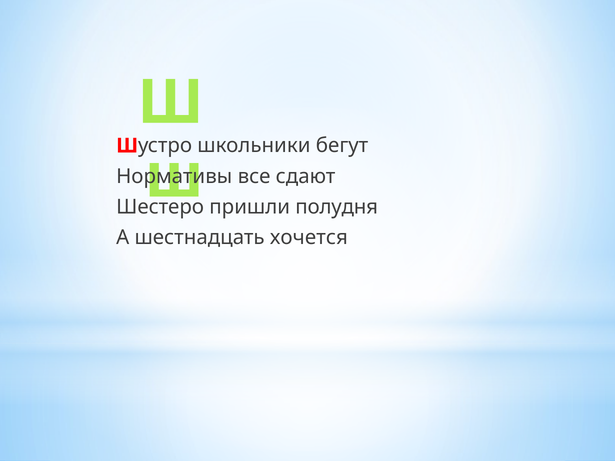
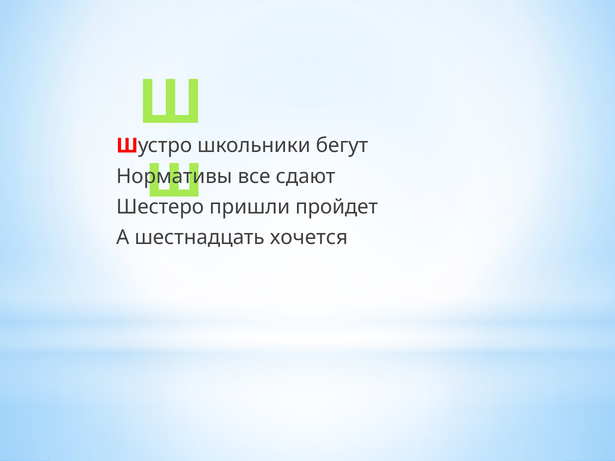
полудня: полудня -> пройдет
